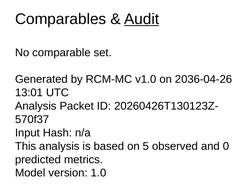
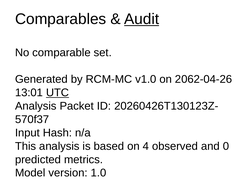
2036-04-26: 2036-04-26 -> 2062-04-26
UTC underline: none -> present
5: 5 -> 4
